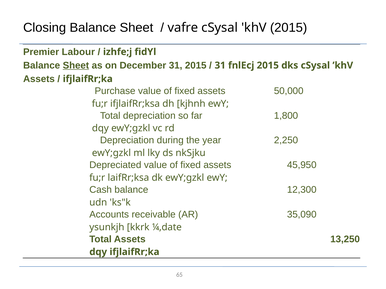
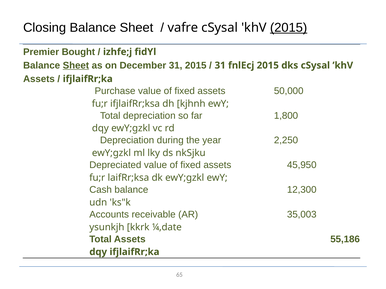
2015 at (289, 28) underline: none -> present
Labour: Labour -> Bought
35,090: 35,090 -> 35,003
13,250: 13,250 -> 55,186
